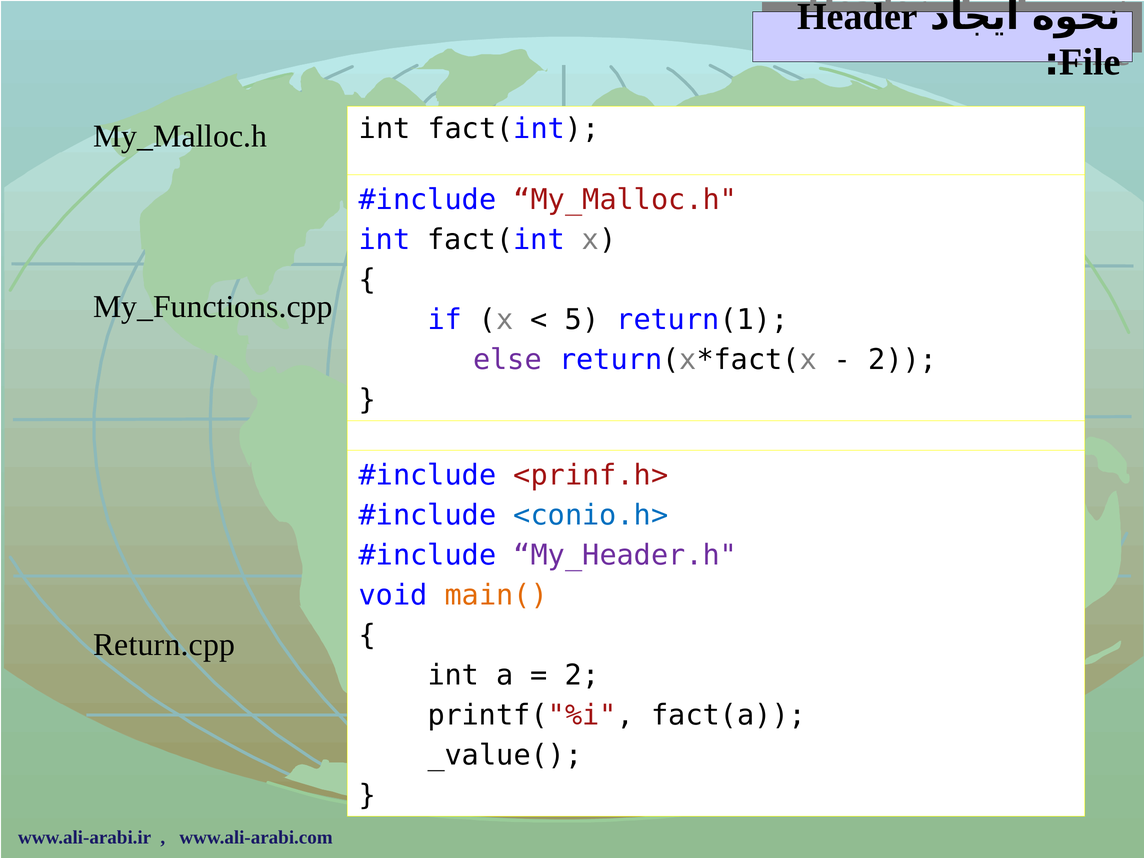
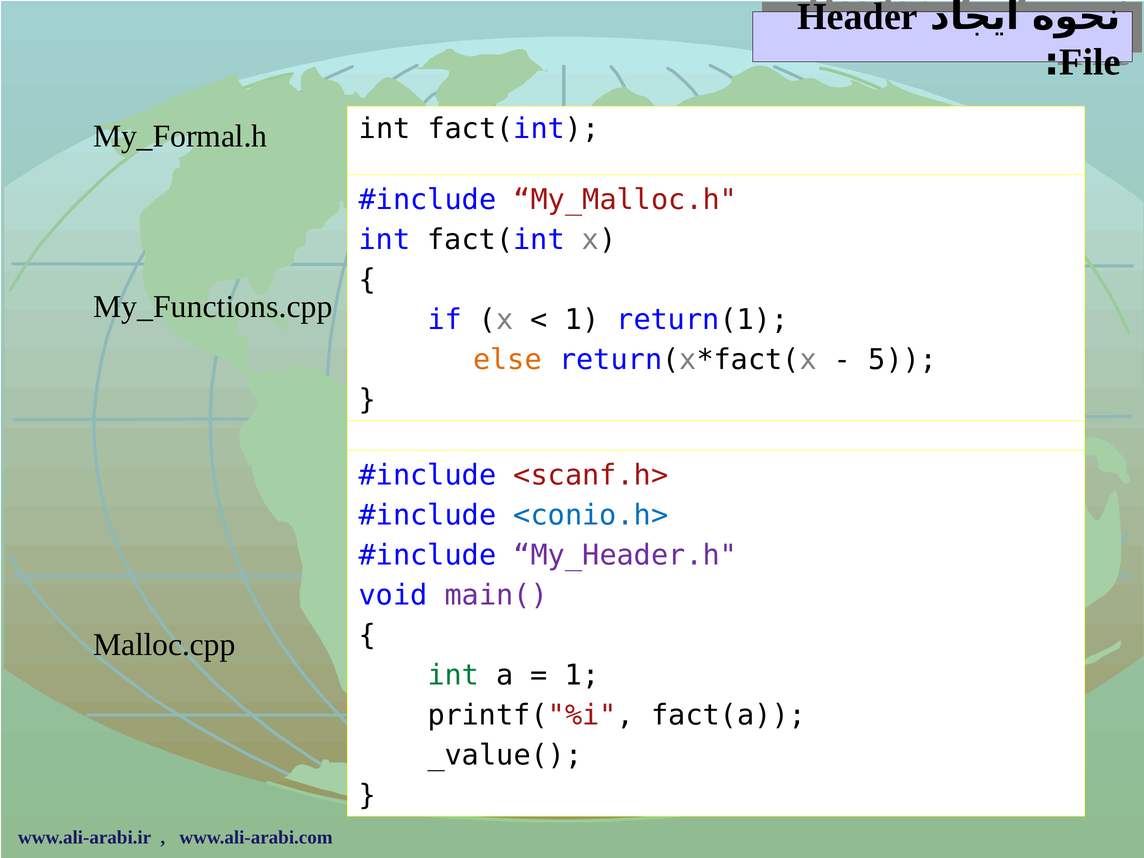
My_Malloc.h at (180, 136): My_Malloc.h -> My_Formal.h
5 at (582, 320): 5 -> 1
else colour: purple -> orange
2 at (903, 360): 2 -> 5
<prinf.h>: <prinf.h> -> <scanf.h>
main( colour: orange -> purple
Return.cpp: Return.cpp -> Malloc.cpp
int at (453, 675) colour: black -> green
2 at (582, 675): 2 -> 1
